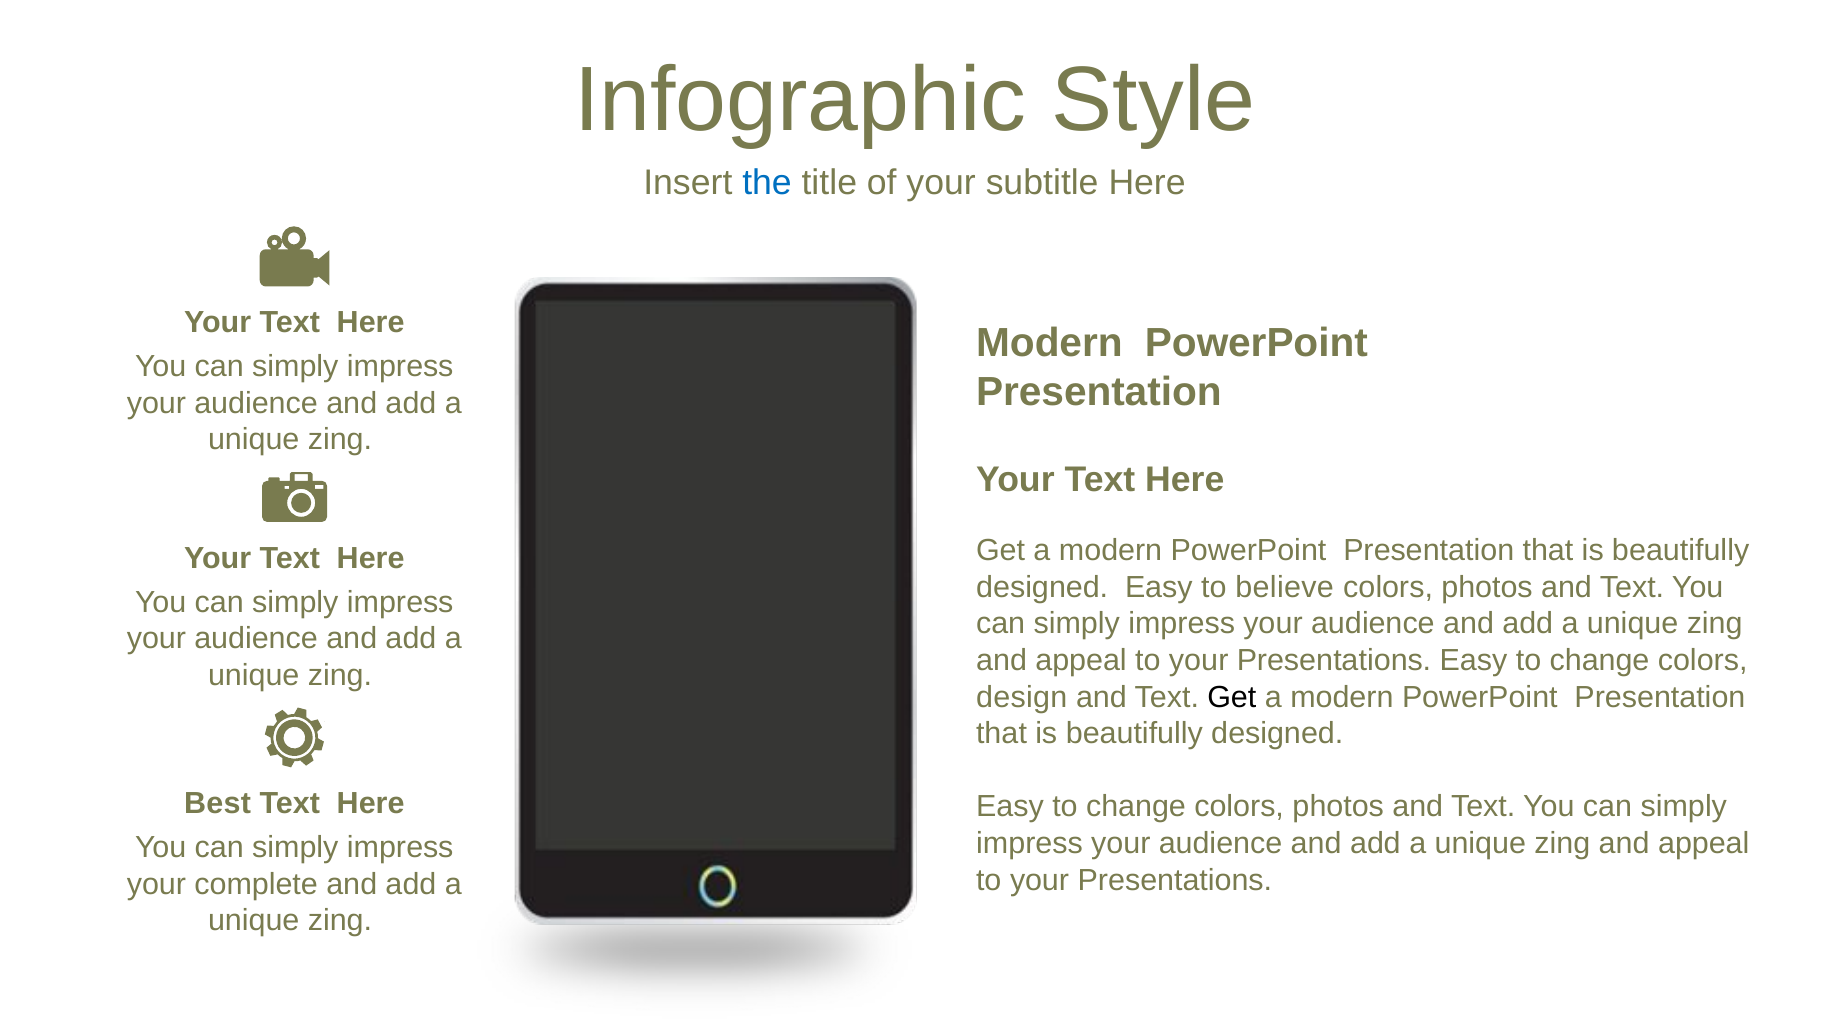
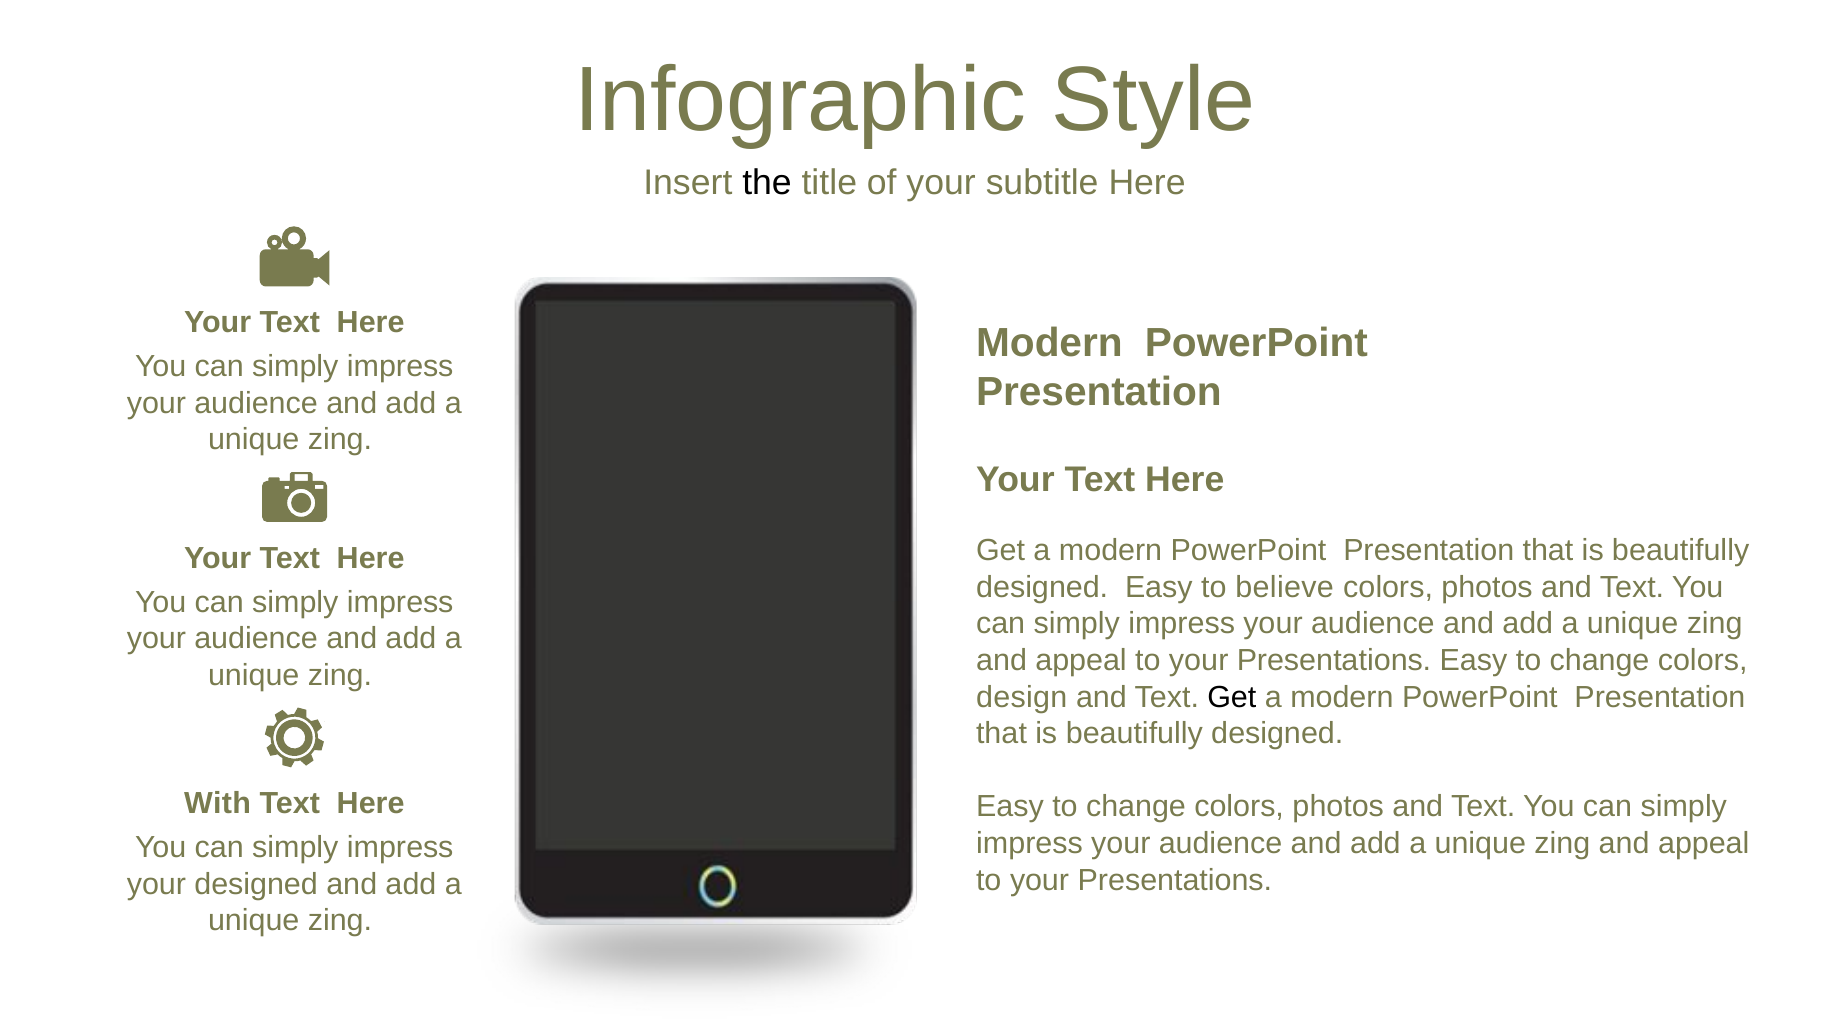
the colour: blue -> black
Best: Best -> With
your complete: complete -> designed
